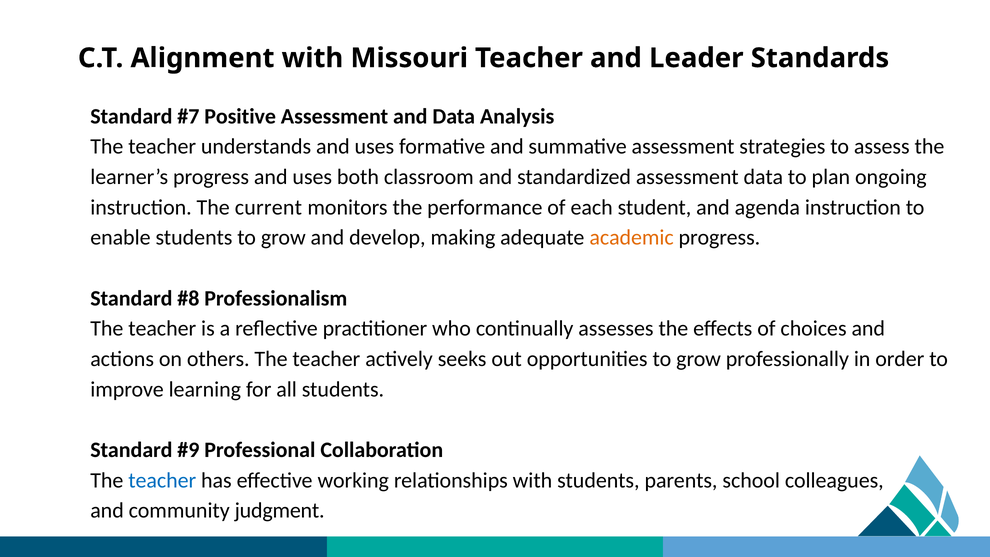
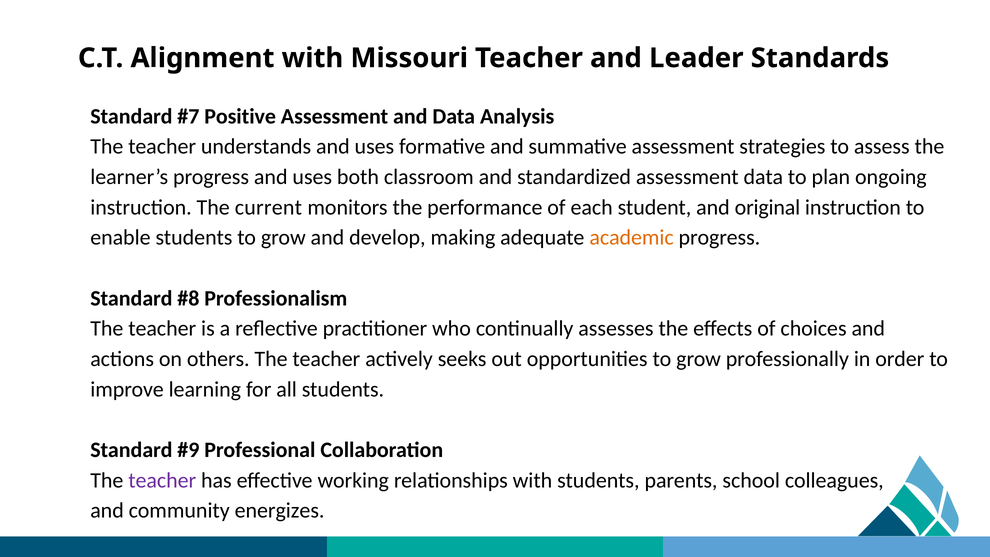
agenda: agenda -> original
teacher at (162, 480) colour: blue -> purple
judgment: judgment -> energizes
